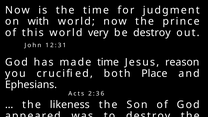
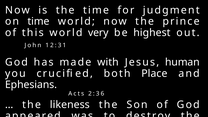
on with: with -> time
be destroy: destroy -> highest
made time: time -> with
reason: reason -> human
